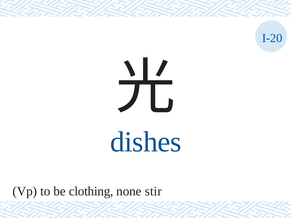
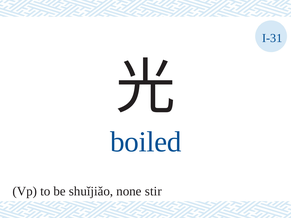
I-20: I-20 -> I-31
dishes: dishes -> boiled
clothing: clothing -> shuǐjiǎo
